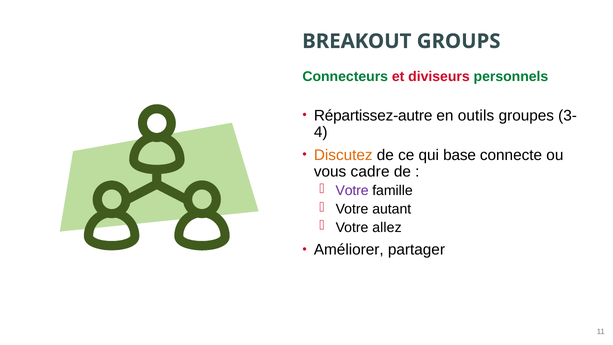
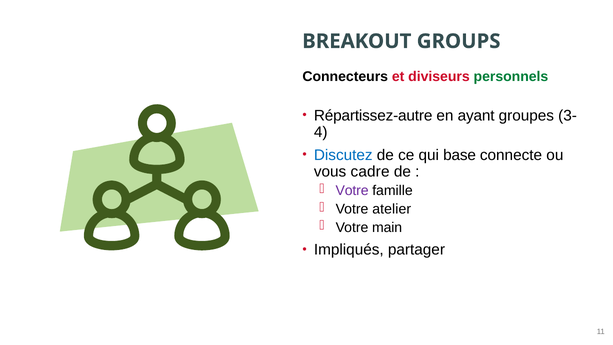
Connecteurs colour: green -> black
outils: outils -> ayant
Discutez colour: orange -> blue
autant: autant -> atelier
allez: allez -> main
Améliorer: Améliorer -> Impliqués
